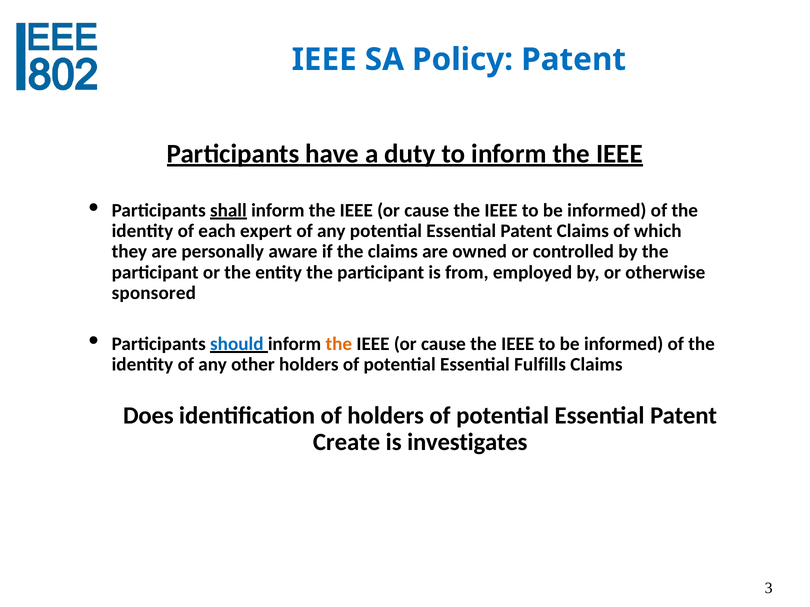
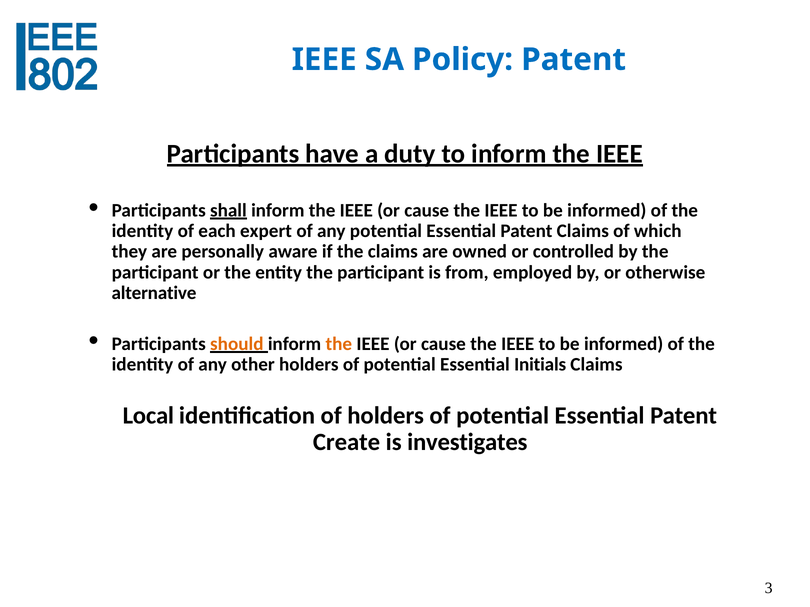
sponsored: sponsored -> alternative
should colour: blue -> orange
Fulfills: Fulfills -> Initials
Does: Does -> Local
